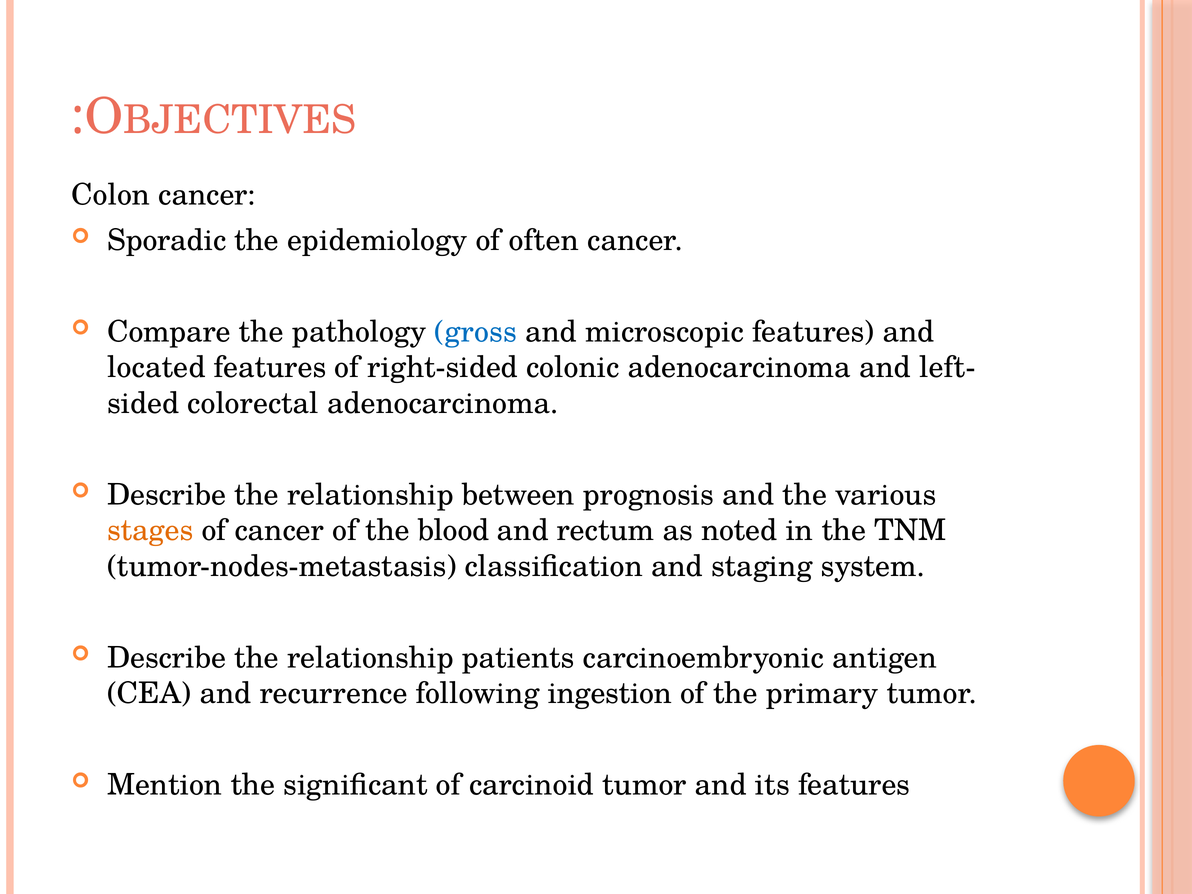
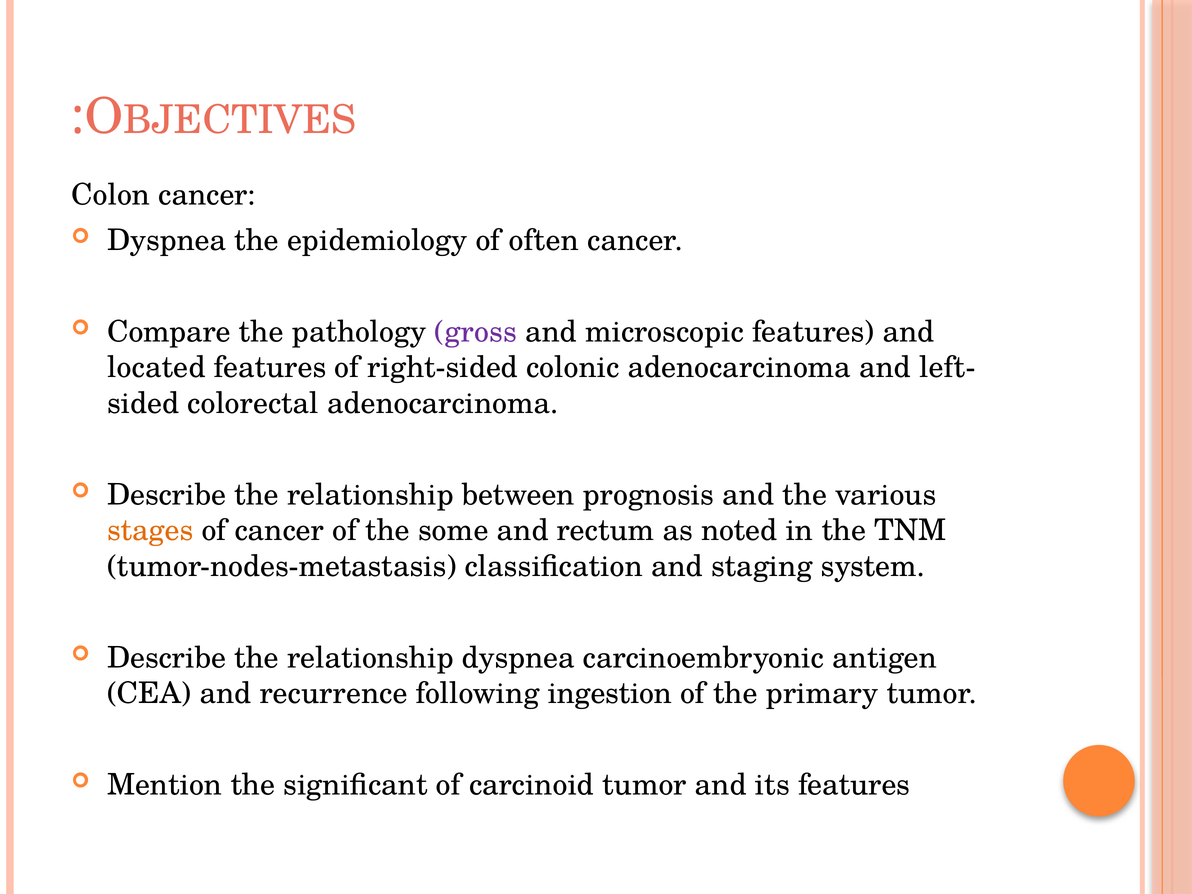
Sporadic at (167, 240): Sporadic -> Dyspnea
gross colour: blue -> purple
blood: blood -> some
relationship patients: patients -> dyspnea
